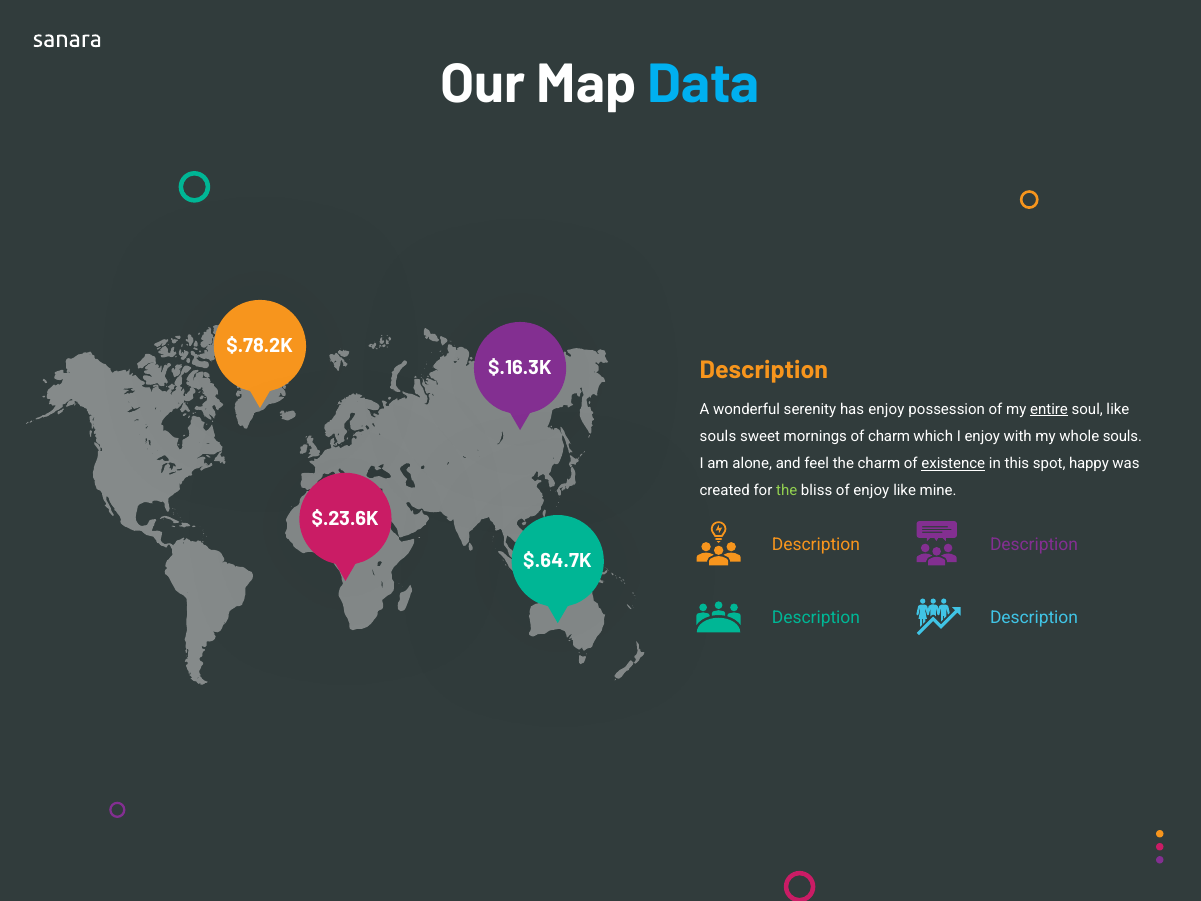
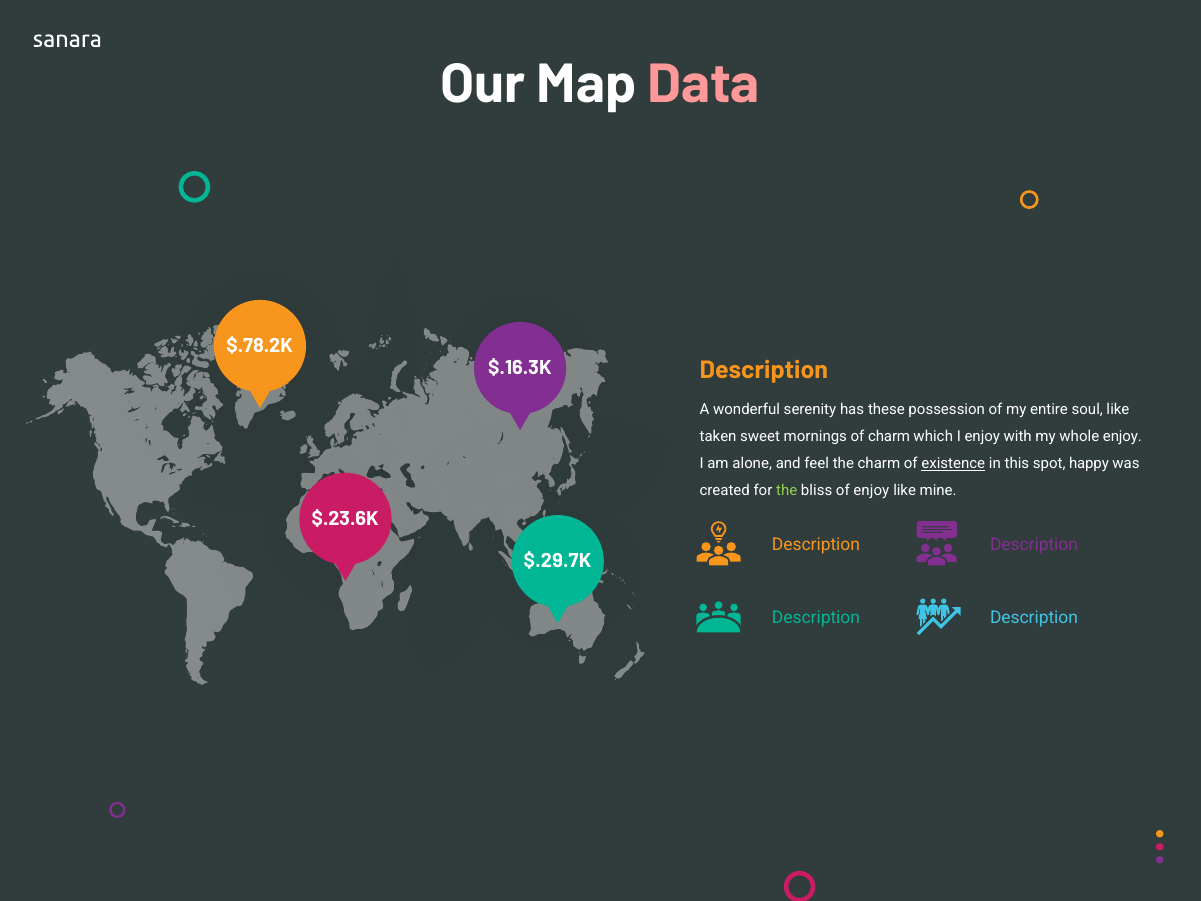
Data colour: light blue -> pink
has enjoy: enjoy -> these
entire underline: present -> none
souls at (718, 436): souls -> taken
whole souls: souls -> enjoy
$.64.7K: $.64.7K -> $.29.7K
